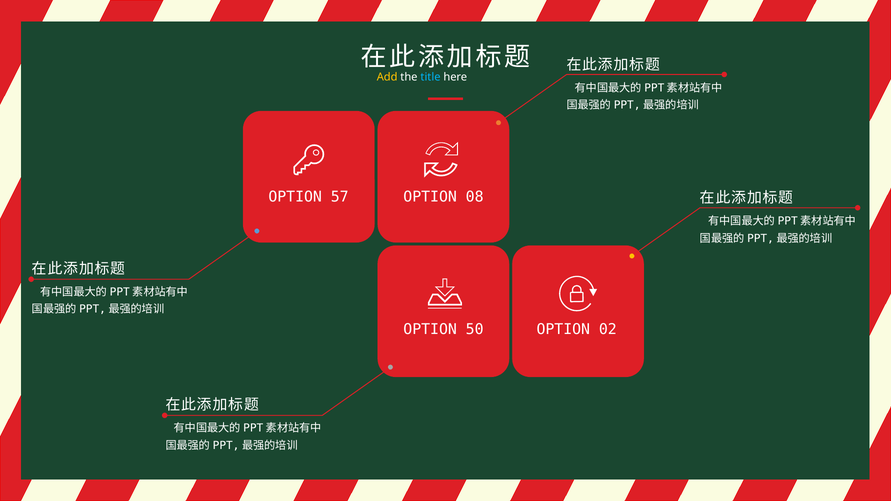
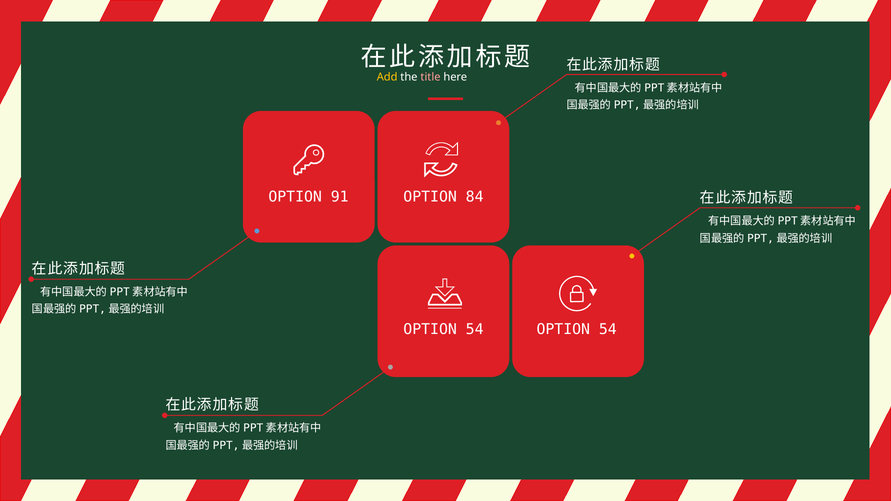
title colour: light blue -> pink
57: 57 -> 91
08: 08 -> 84
50 at (475, 329): 50 -> 54
02 at (608, 329): 02 -> 54
